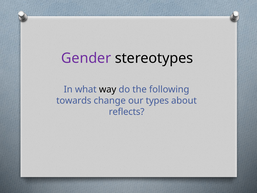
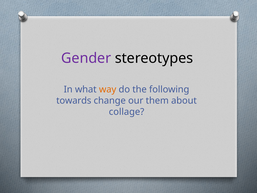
way colour: black -> orange
types: types -> them
reflects: reflects -> collage
